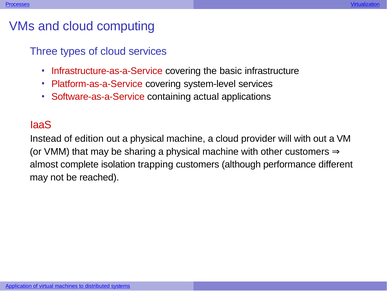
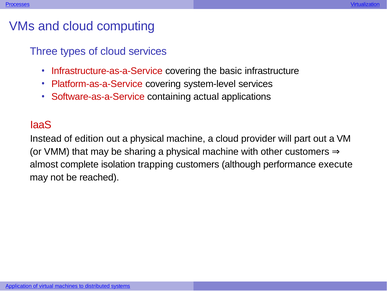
will with: with -> part
different: different -> execute
